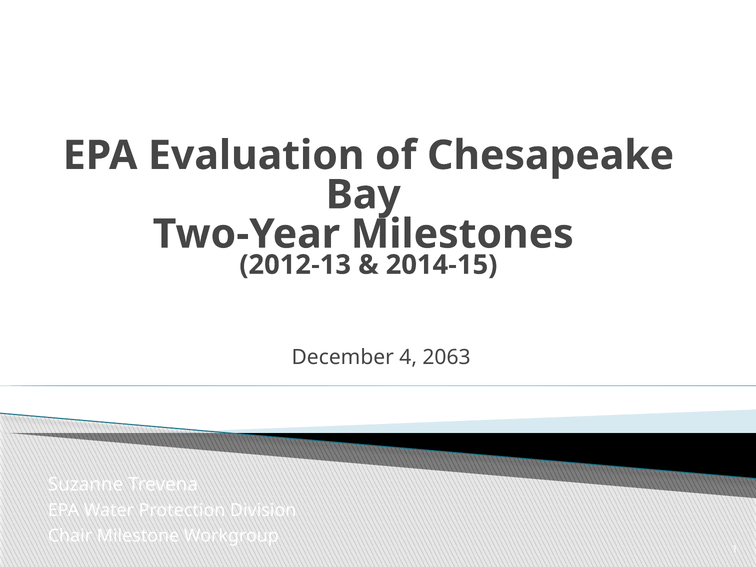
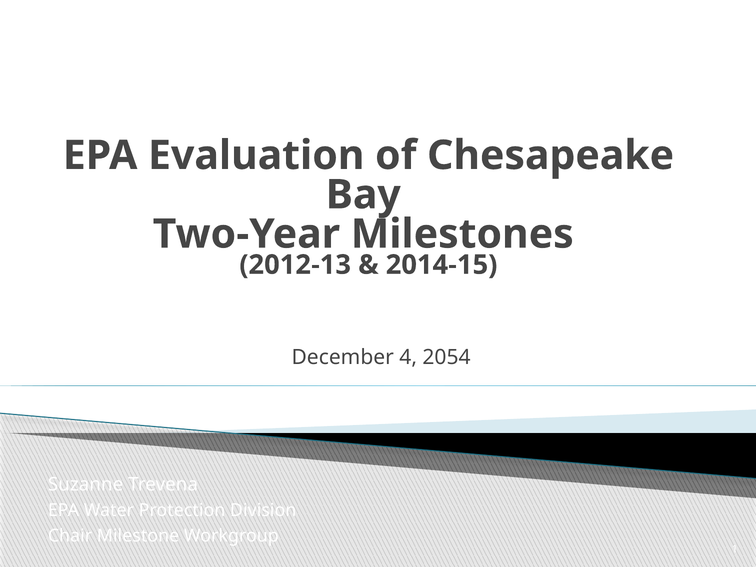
2063: 2063 -> 2054
